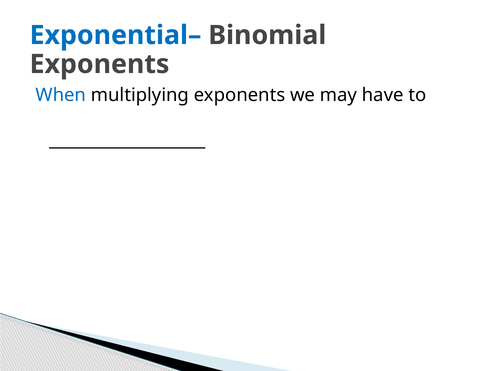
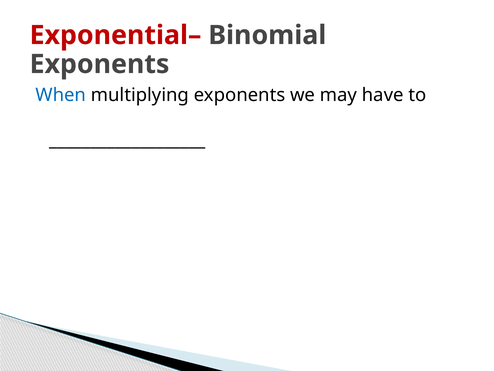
Exponential– colour: blue -> red
